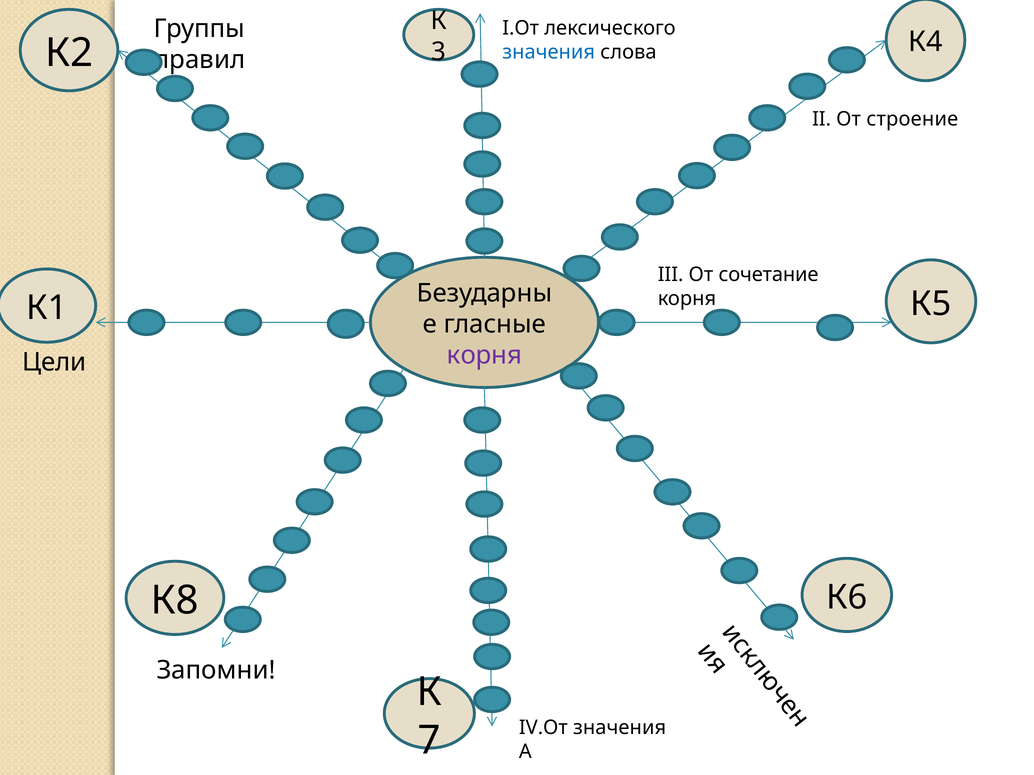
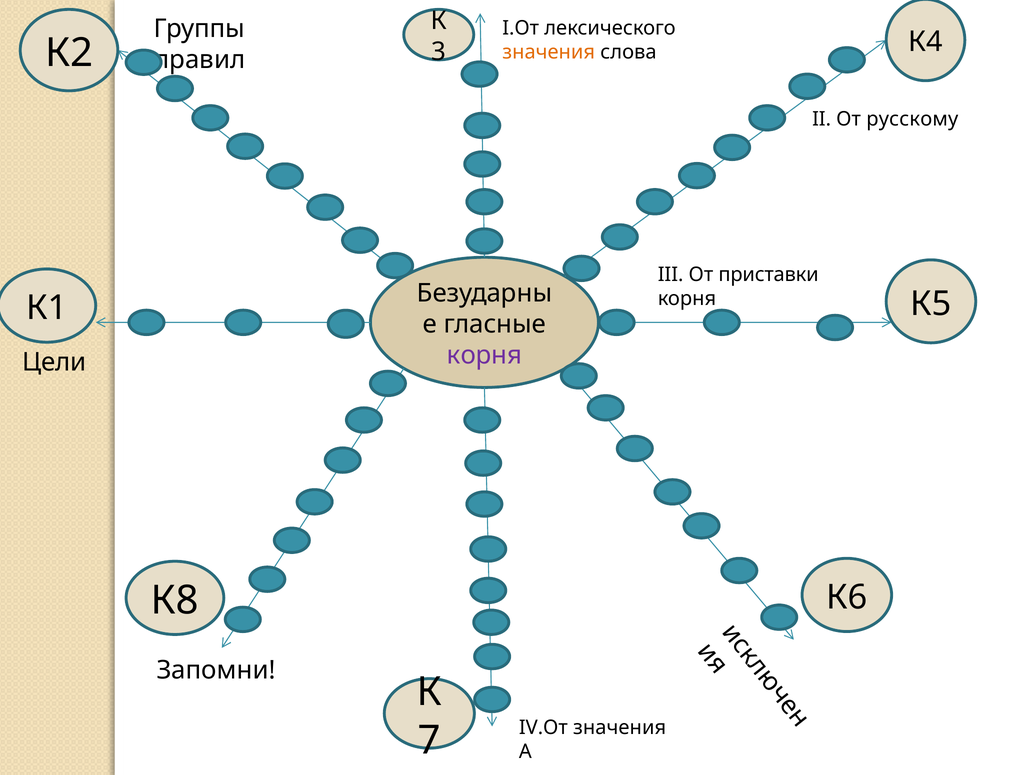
значения at (549, 52) colour: blue -> orange
строение: строение -> русскому
сочетание: сочетание -> приставки
